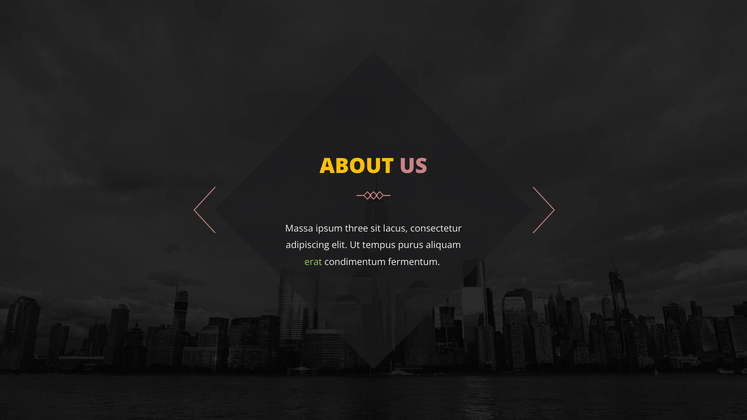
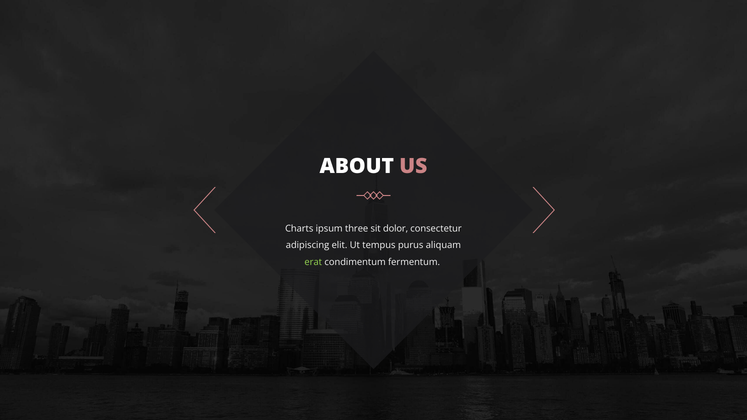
ABOUT colour: yellow -> white
Massa: Massa -> Charts
lacus: lacus -> dolor
